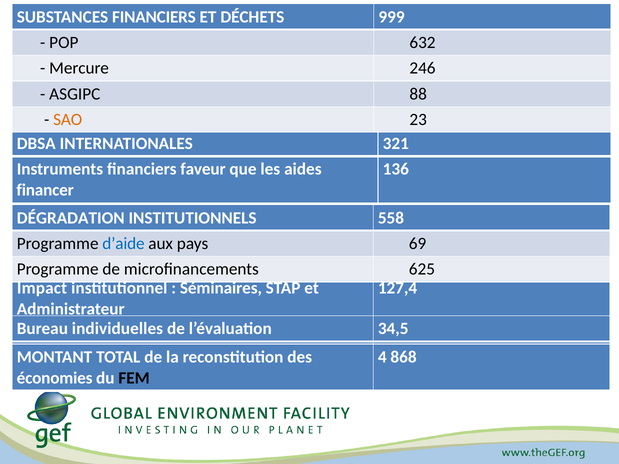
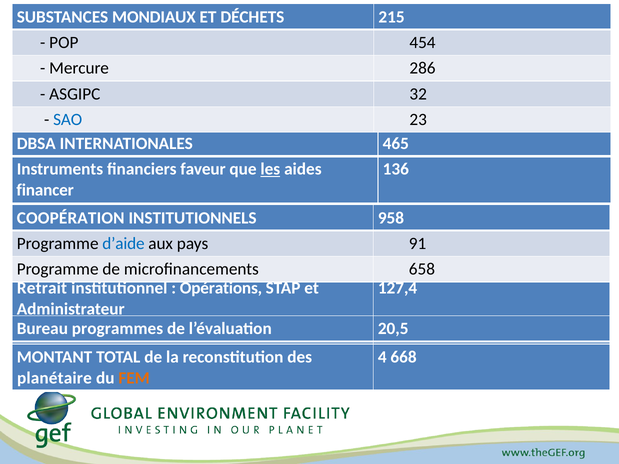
SUBSTANCES FINANCIERS: FINANCIERS -> MONDIAUX
999: 999 -> 215
632: 632 -> 454
246: 246 -> 286
88: 88 -> 32
SAO colour: orange -> blue
321: 321 -> 465
les underline: none -> present
DÉGRADATION: DÉGRADATION -> COOPÉRATION
558: 558 -> 958
69: 69 -> 91
625: 625 -> 658
Impact: Impact -> Retrait
Séminaires: Séminaires -> Opérations
individuelles: individuelles -> programmes
34,5: 34,5 -> 20,5
868: 868 -> 668
économies: économies -> planétaire
FEM colour: black -> orange
